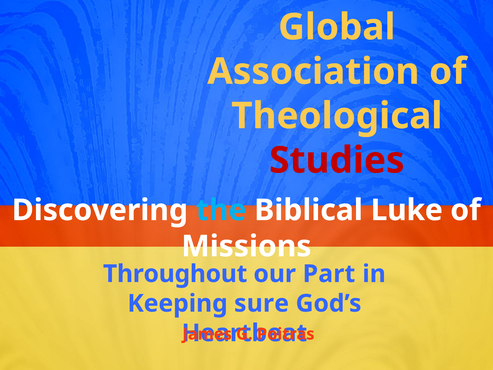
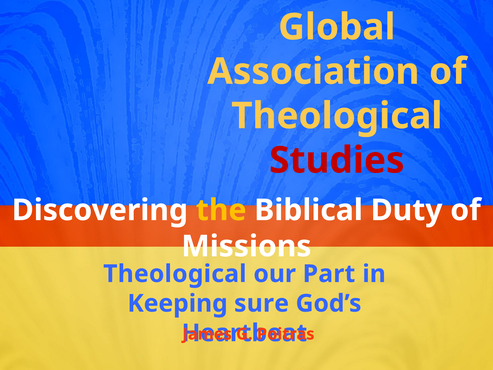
the colour: light blue -> yellow
Luke: Luke -> Duty
Throughout at (175, 274): Throughout -> Theological
